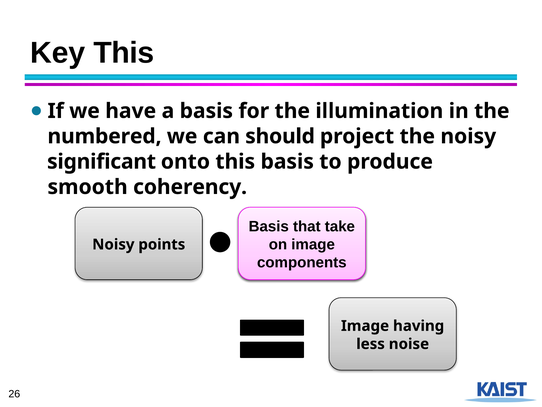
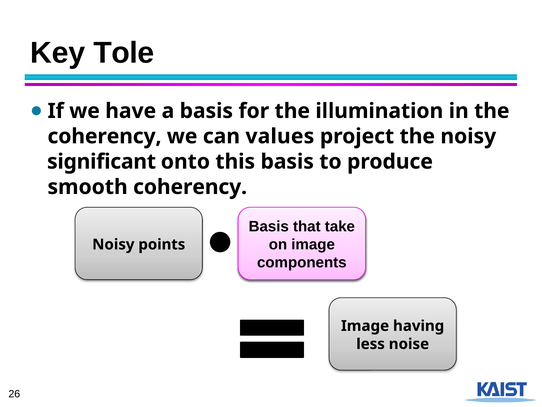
Key This: This -> Tole
numbered at (105, 136): numbered -> coherency
should: should -> values
